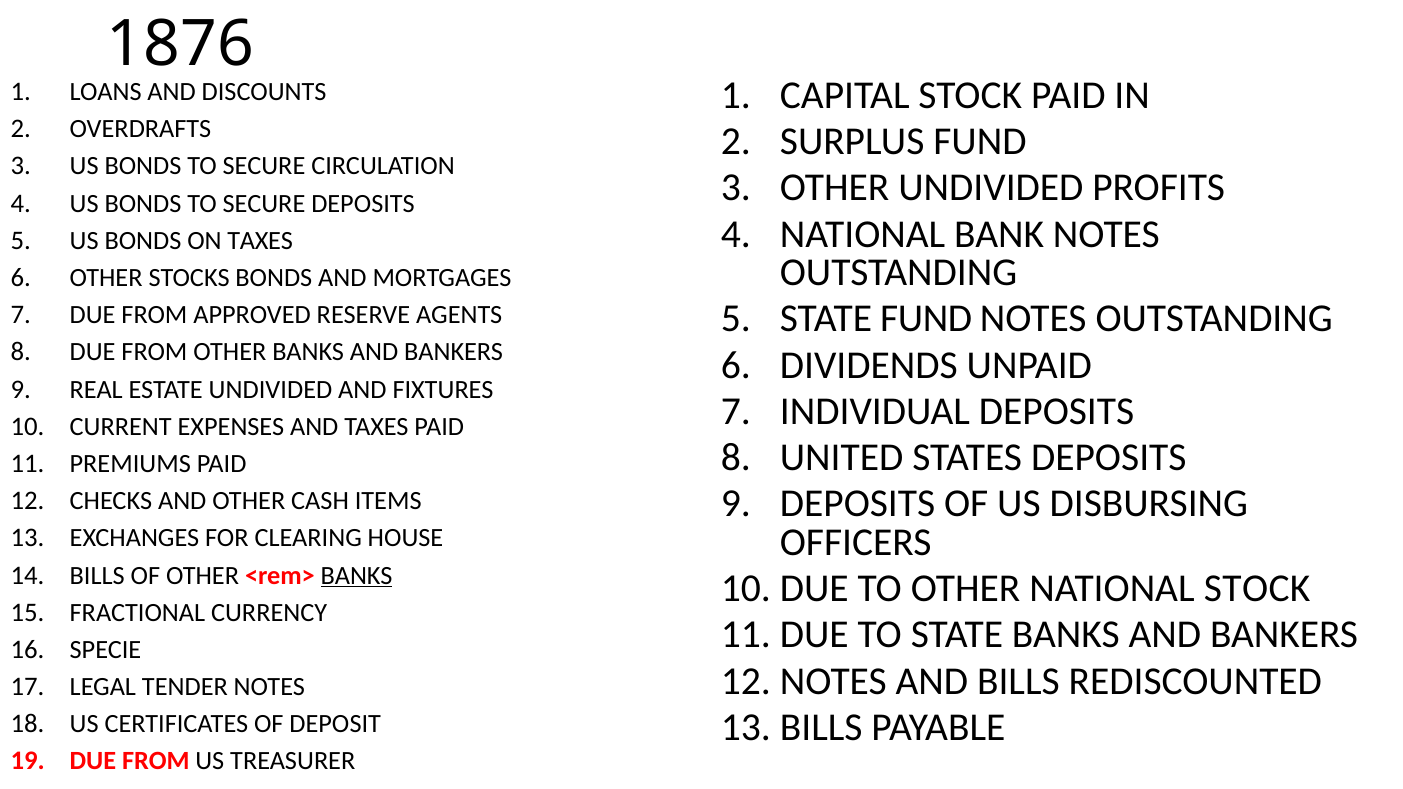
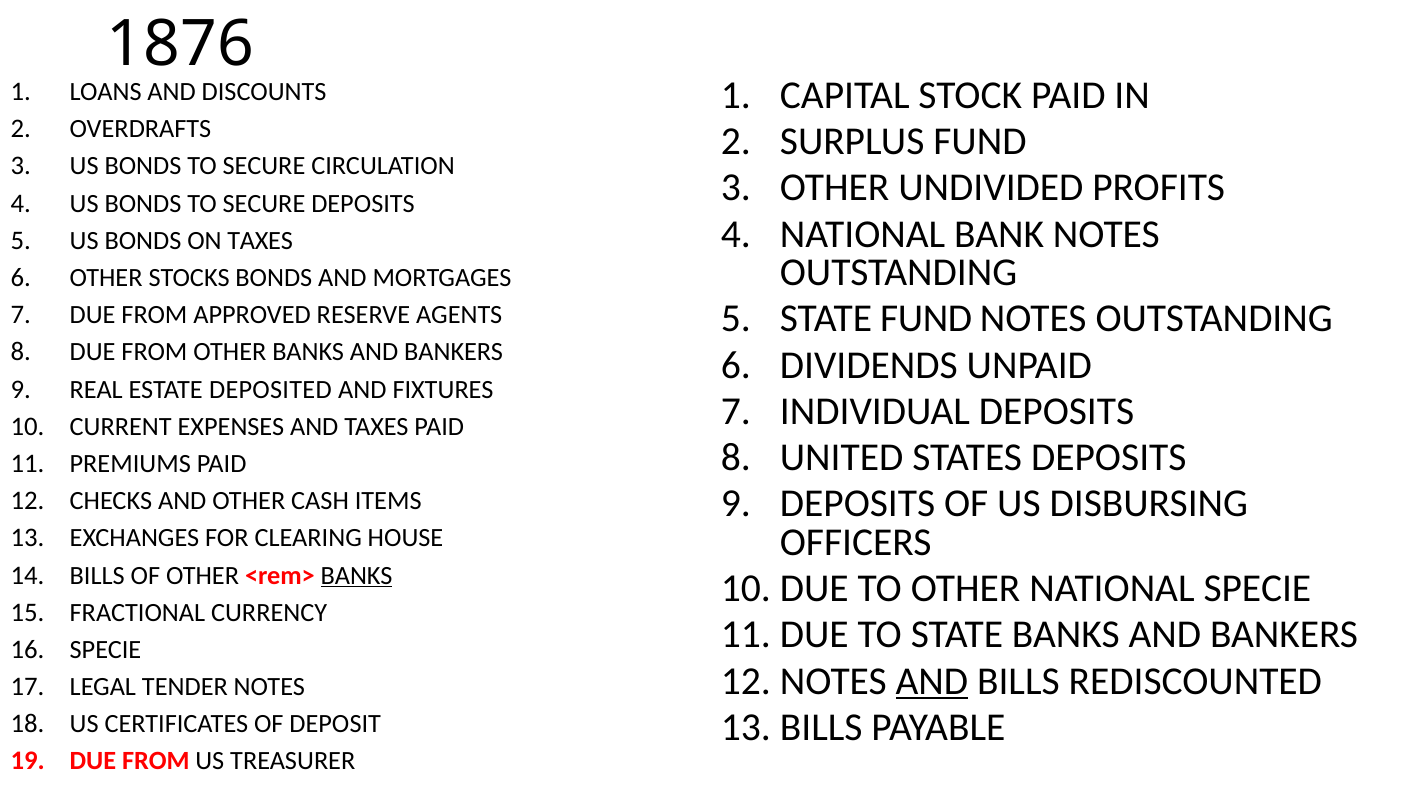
ESTATE UNDIVIDED: UNDIVIDED -> DEPOSITED
NATIONAL STOCK: STOCK -> SPECIE
AND at (932, 681) underline: none -> present
